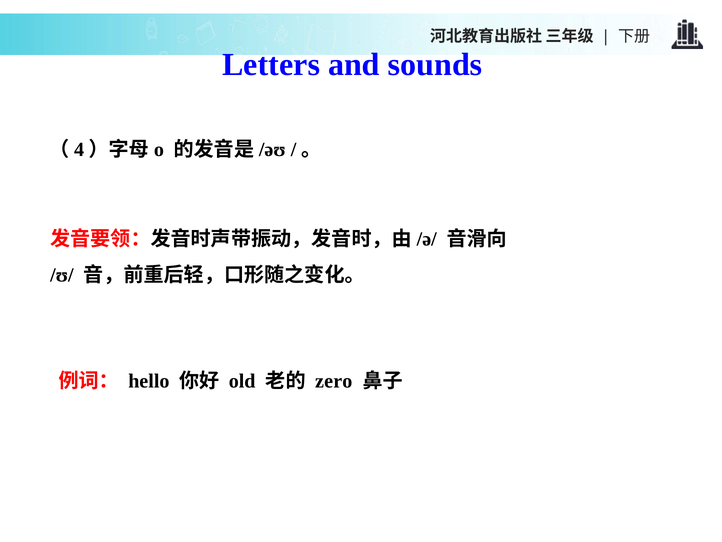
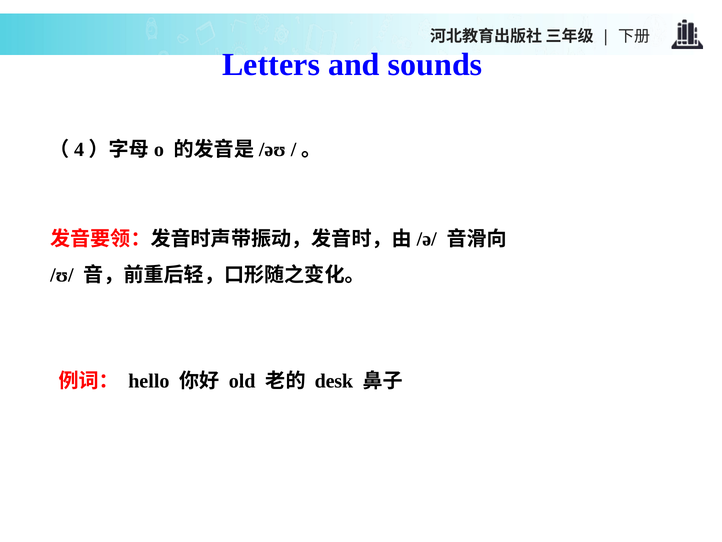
zero: zero -> desk
